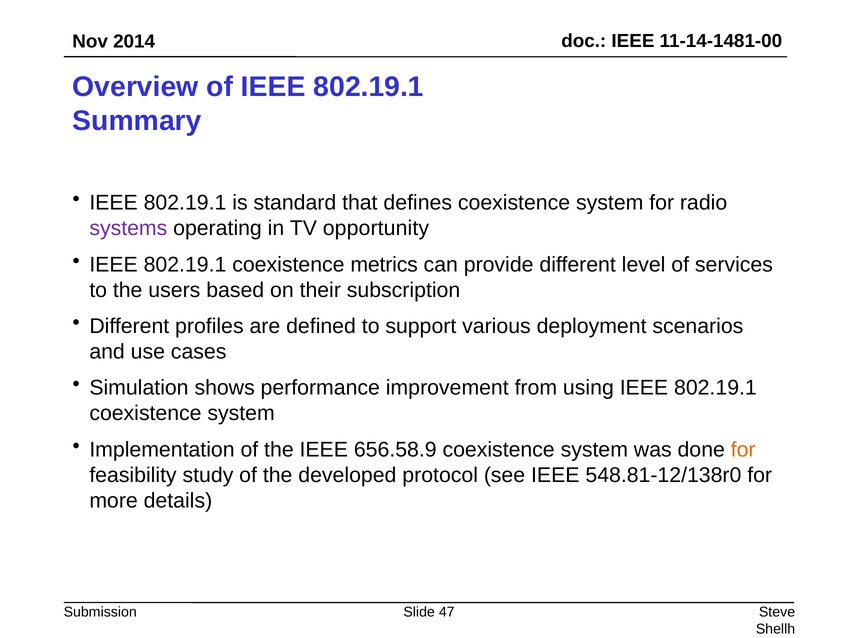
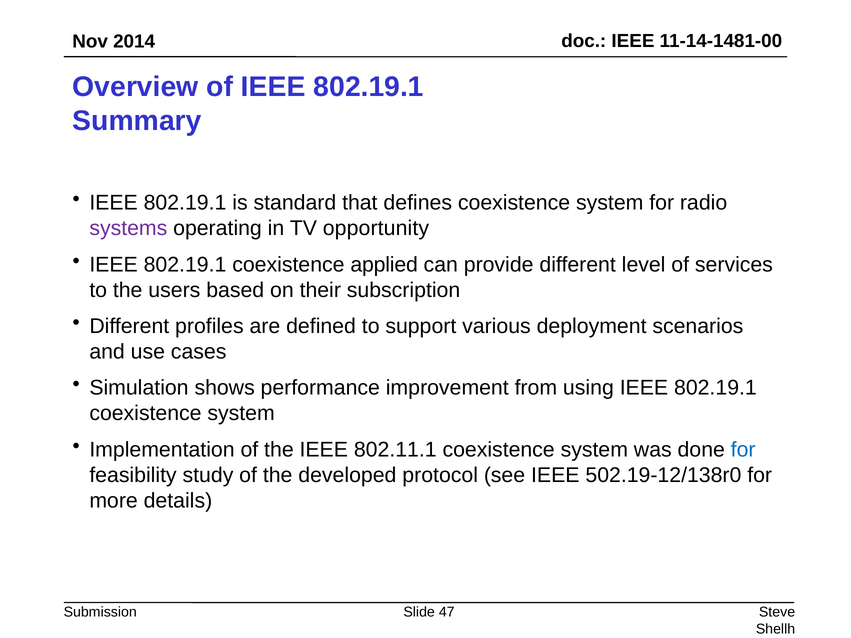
metrics: metrics -> applied
656.58.9: 656.58.9 -> 802.11.1
for at (743, 450) colour: orange -> blue
548.81-12/138r0: 548.81-12/138r0 -> 502.19-12/138r0
